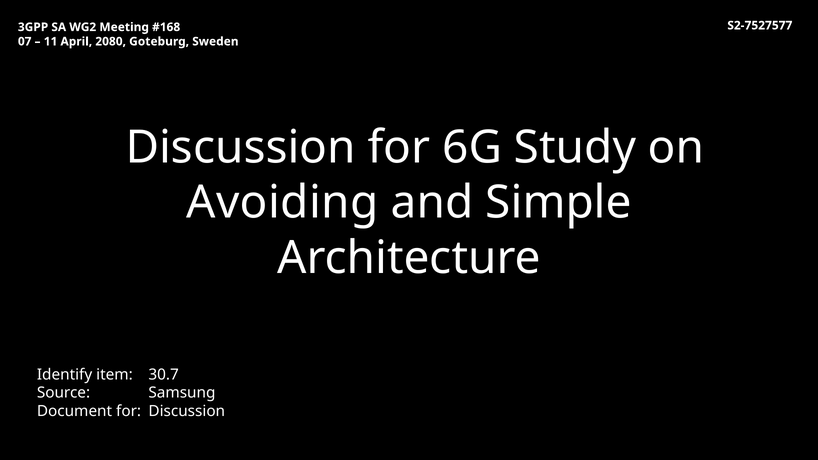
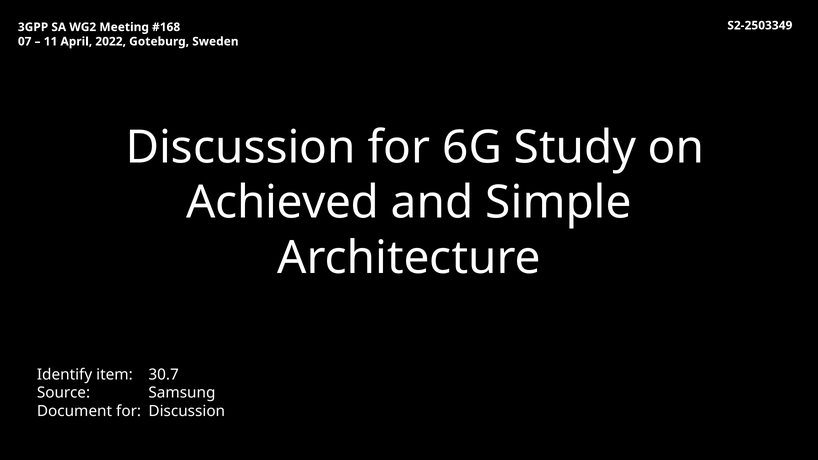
S2-7527577: S2-7527577 -> S2-2503349
2080: 2080 -> 2022
Avoiding: Avoiding -> Achieved
